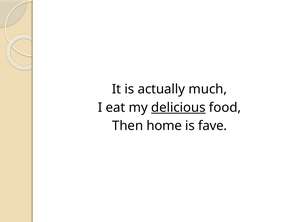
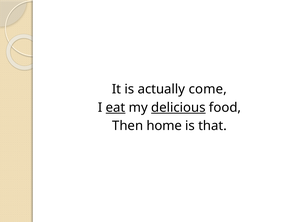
much: much -> come
eat underline: none -> present
fave: fave -> that
